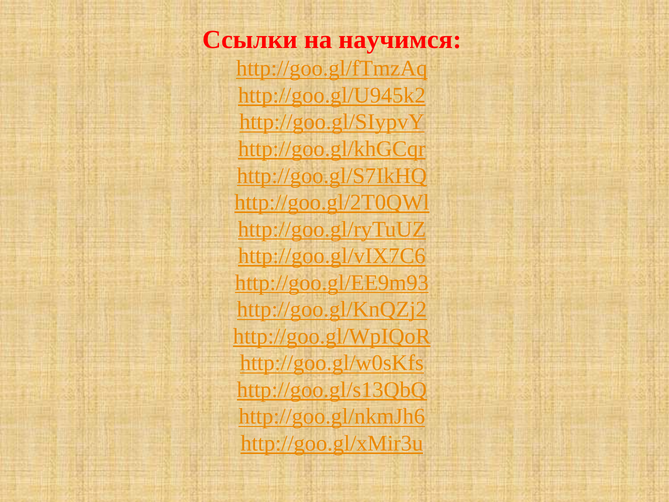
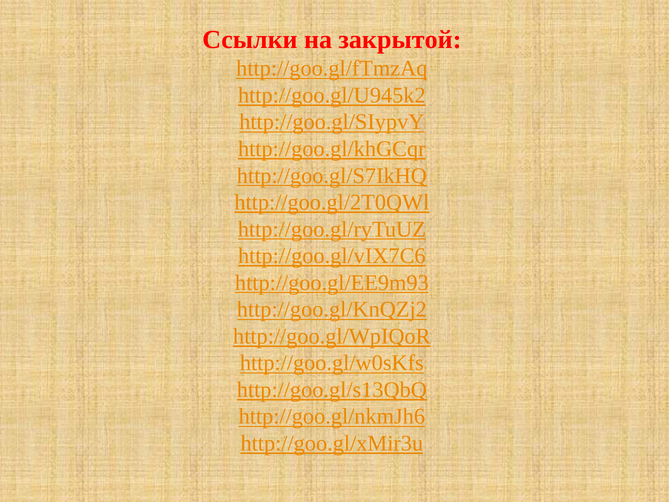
научимся: научимся -> закрытой
